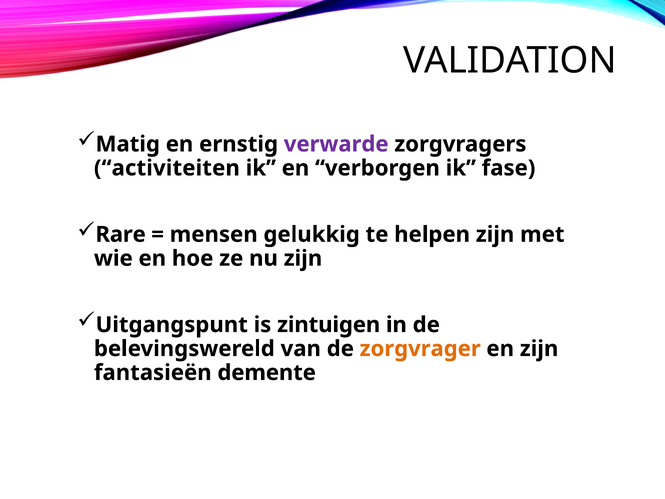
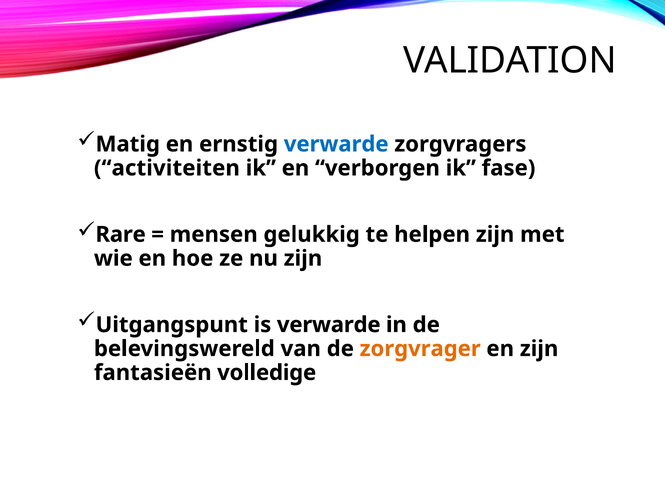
verwarde at (336, 144) colour: purple -> blue
is zintuigen: zintuigen -> verwarde
demente: demente -> volledige
